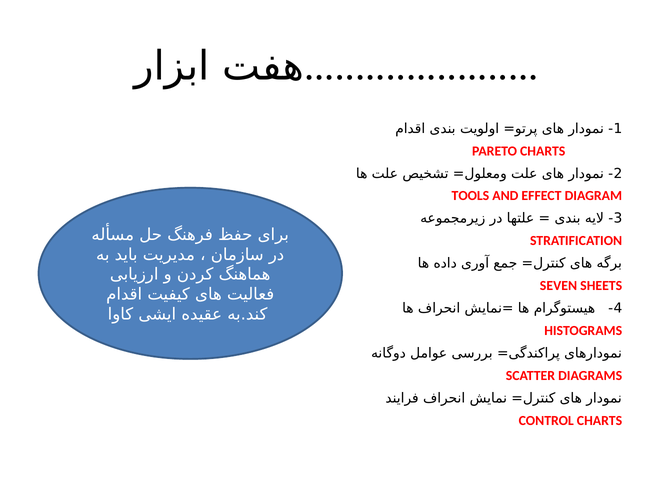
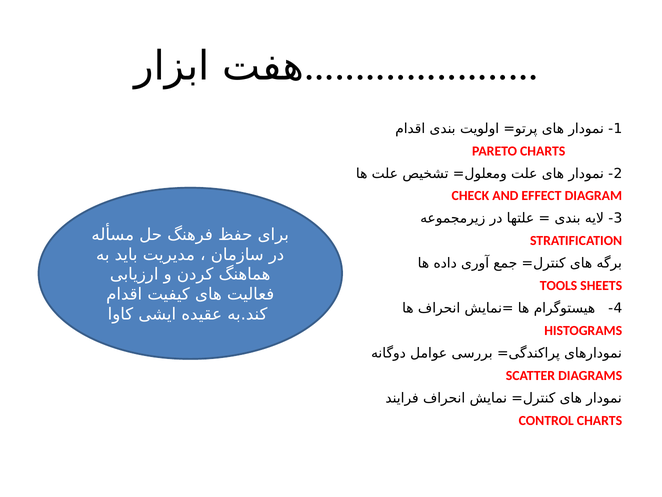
TOOLS: TOOLS -> CHECK
SEVEN: SEVEN -> TOOLS
